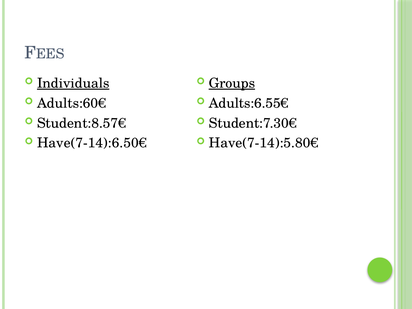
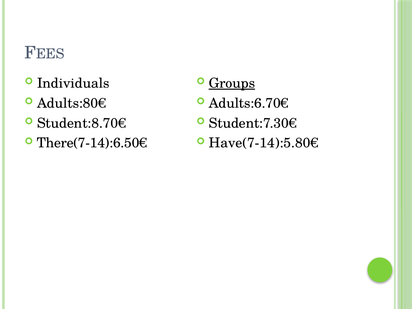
Individuals underline: present -> none
Adults:60€: Adults:60€ -> Adults:80€
Adults:6.55€: Adults:6.55€ -> Adults:6.70€
Student:8.57€: Student:8.57€ -> Student:8.70€
Have(7-14):6.50€: Have(7-14):6.50€ -> There(7-14):6.50€
